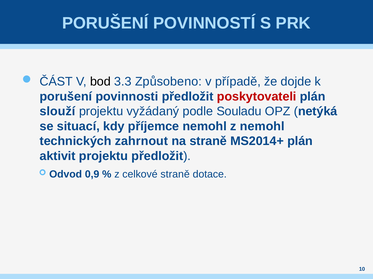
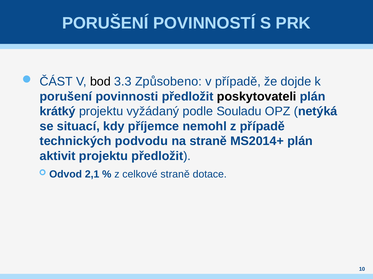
poskytovateli colour: red -> black
slouží: slouží -> krátký
z nemohl: nemohl -> případě
zahrnout: zahrnout -> podvodu
0,9: 0,9 -> 2,1
